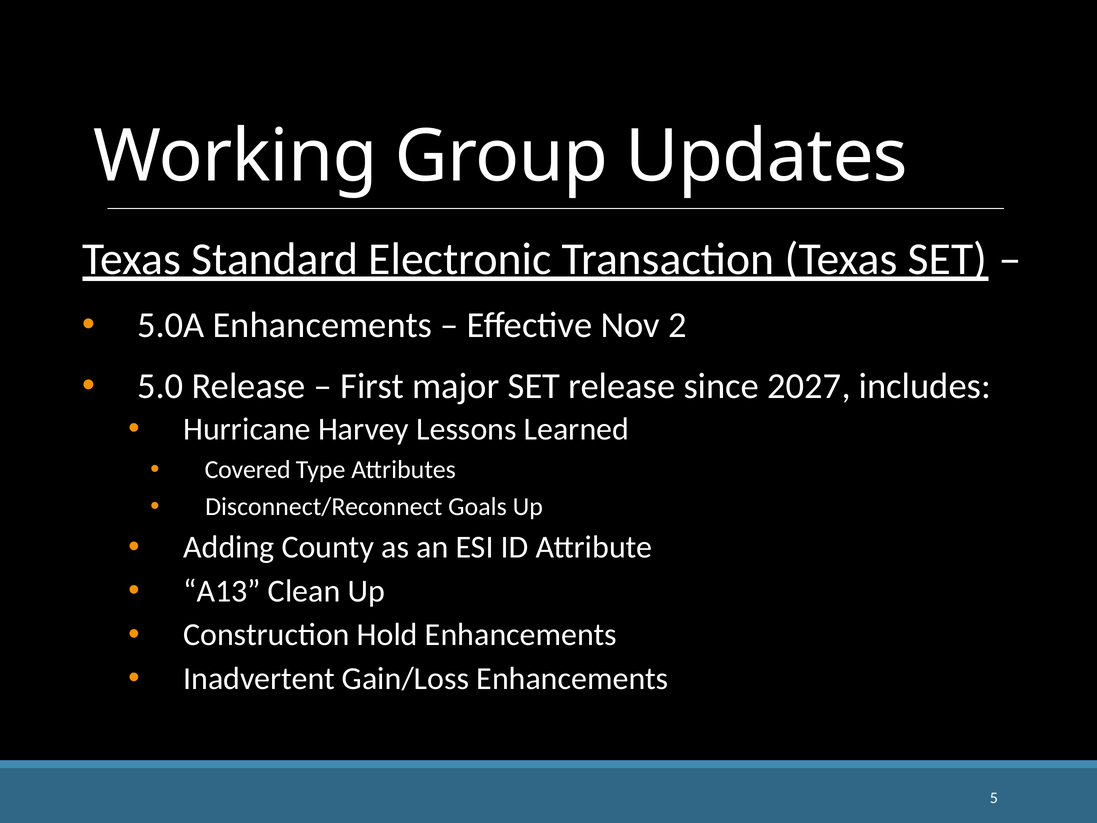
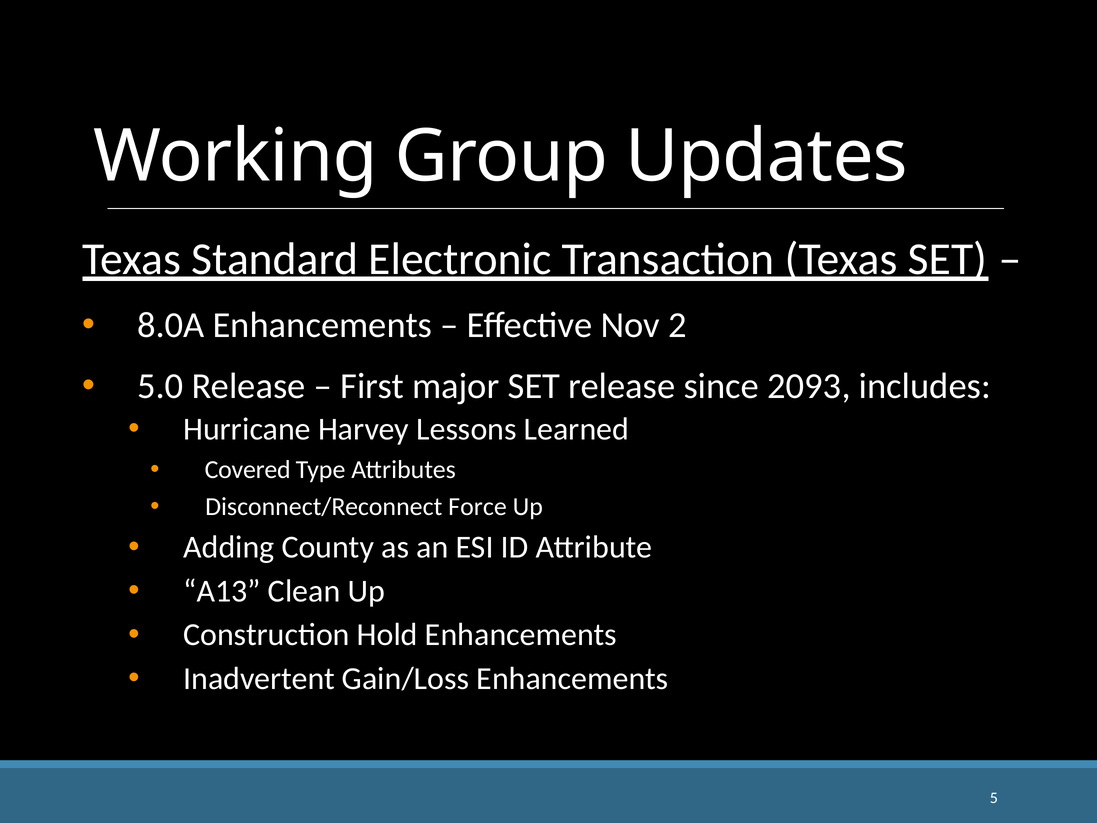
5.0A: 5.0A -> 8.0A
2027: 2027 -> 2093
Goals: Goals -> Force
